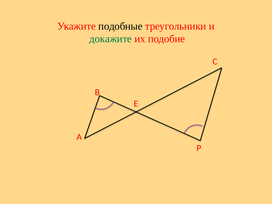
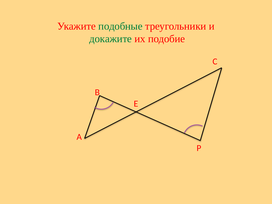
подобные colour: black -> green
